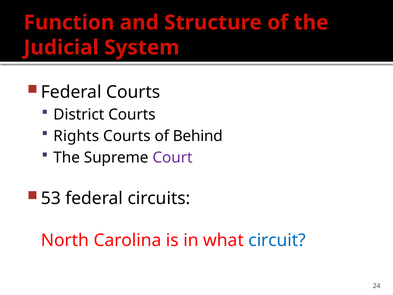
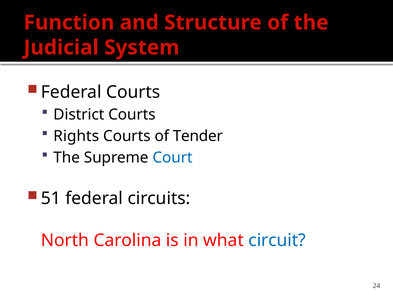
Behind: Behind -> Tender
Court colour: purple -> blue
53: 53 -> 51
